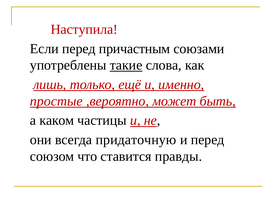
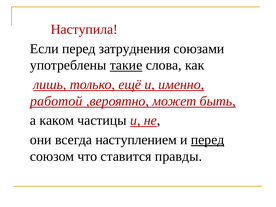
причастным: причастным -> затруднения
простые: простые -> работой
придаточную: придаточную -> наступлением
перед at (208, 140) underline: none -> present
